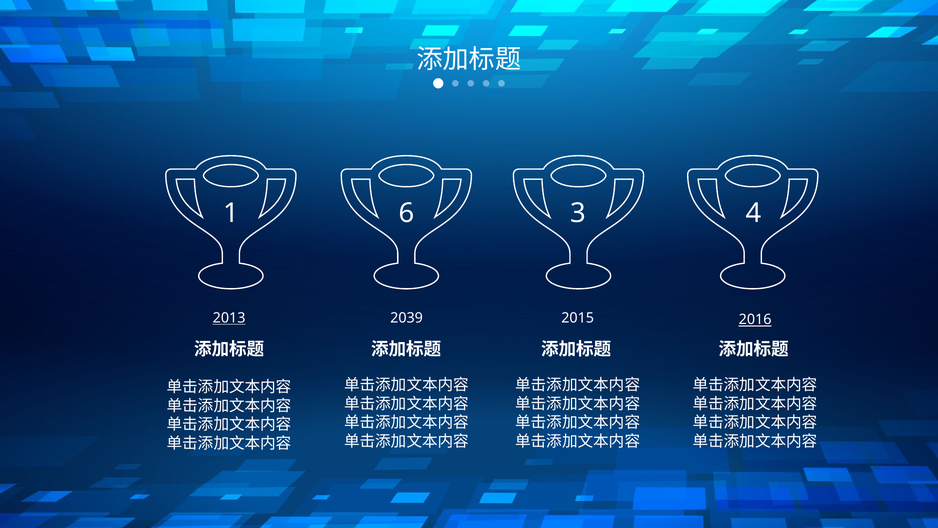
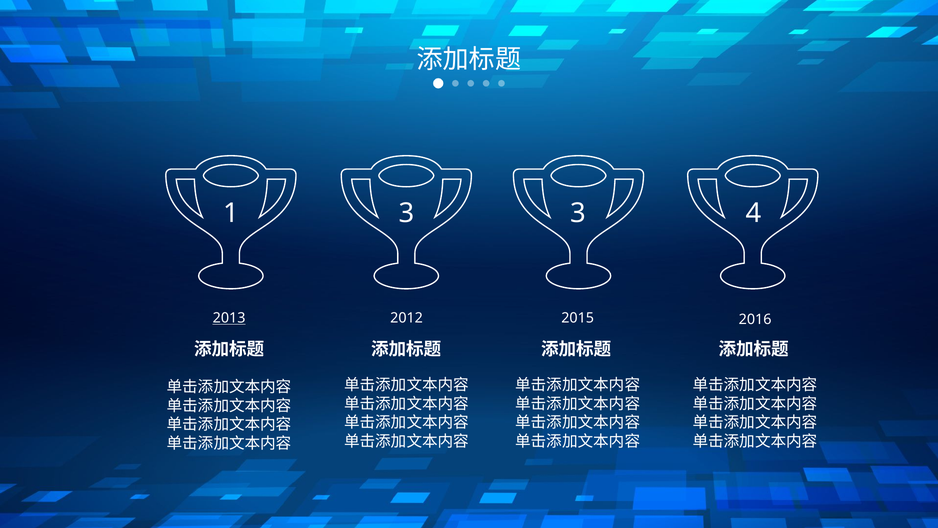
1 6: 6 -> 3
2039: 2039 -> 2012
2016 underline: present -> none
